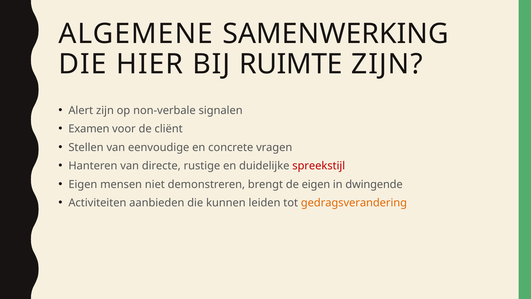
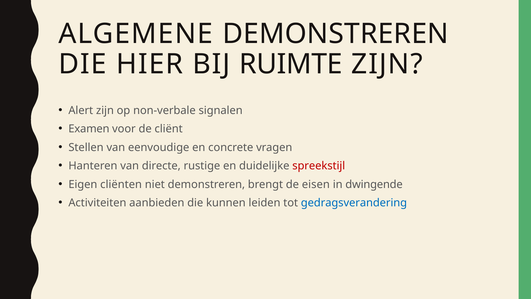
ALGEMENE SAMENWERKING: SAMENWERKING -> DEMONSTREREN
mensen: mensen -> cliënten
de eigen: eigen -> eisen
gedragsverandering colour: orange -> blue
